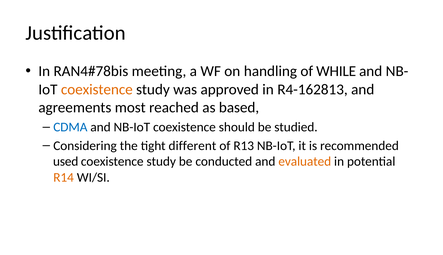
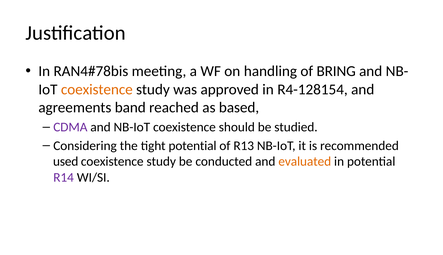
WHILE: WHILE -> BRING
R4-162813: R4-162813 -> R4-128154
most: most -> band
CDMA colour: blue -> purple
tight different: different -> potential
R14 colour: orange -> purple
